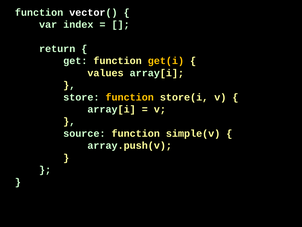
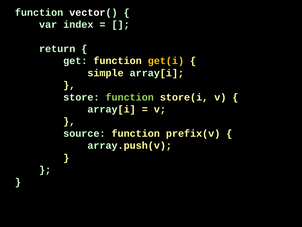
values: values -> simple
function at (130, 97) colour: yellow -> light green
simple(v: simple(v -> prefix(v
